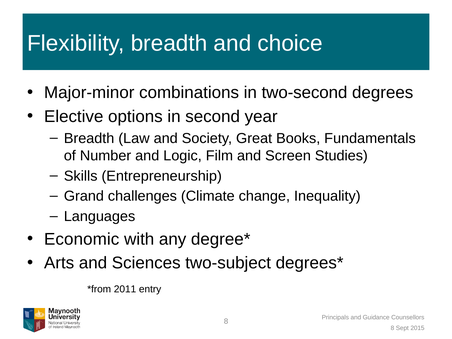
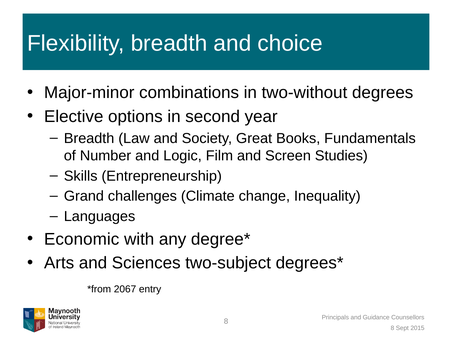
two-second: two-second -> two-without
2011: 2011 -> 2067
